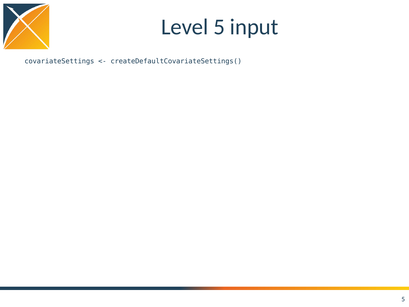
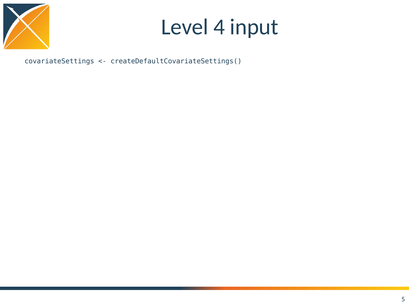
Level 5: 5 -> 4
